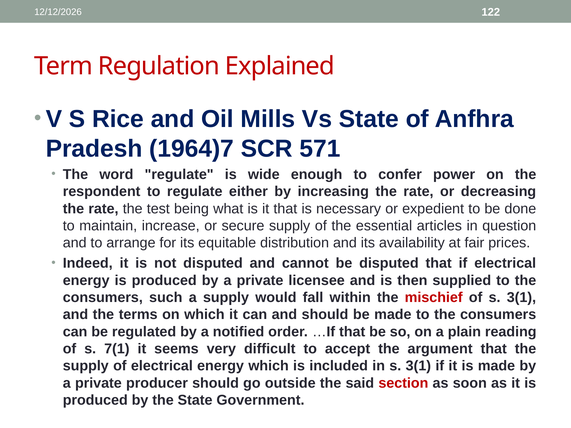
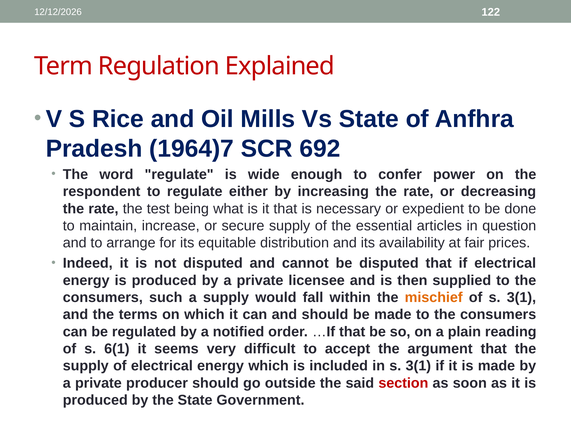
571: 571 -> 692
mischief colour: red -> orange
7(1: 7(1 -> 6(1
